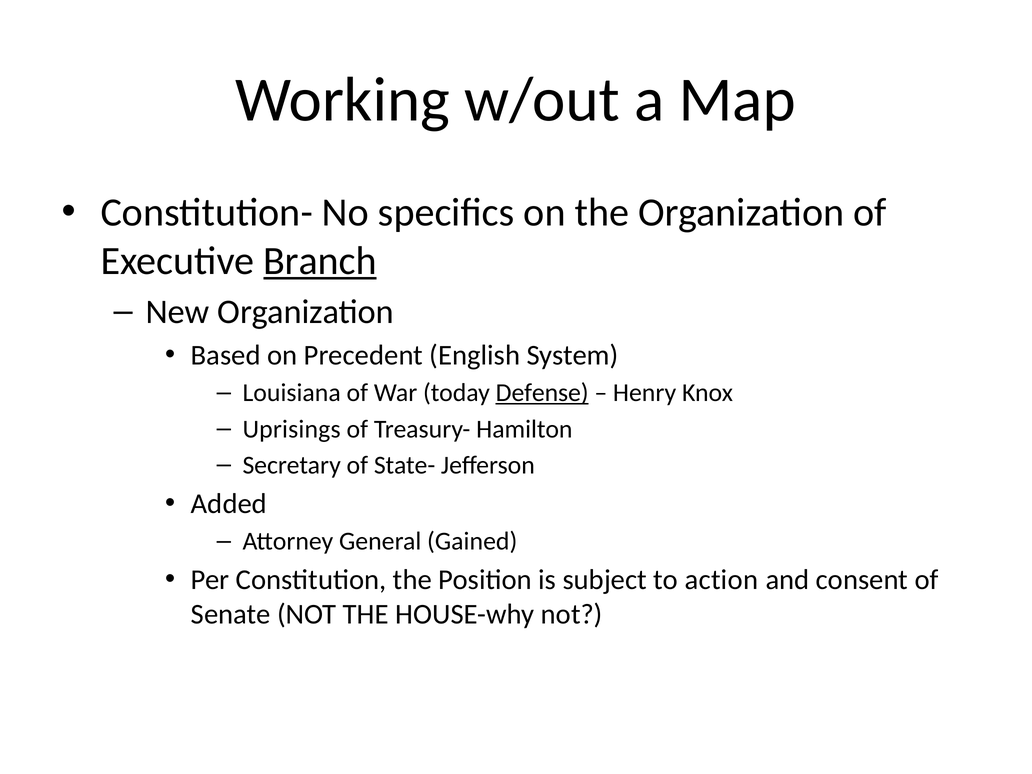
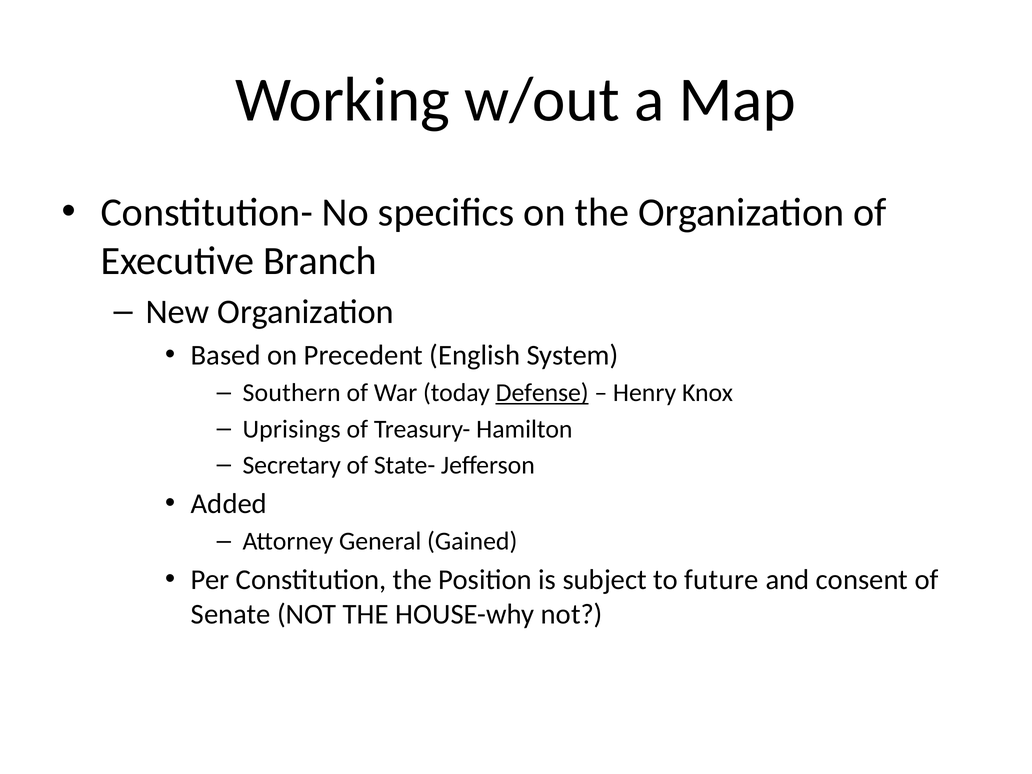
Branch underline: present -> none
Louisiana: Louisiana -> Southern
action: action -> future
